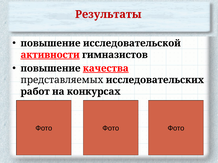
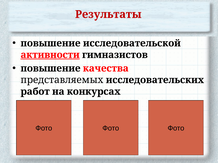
качества underline: present -> none
